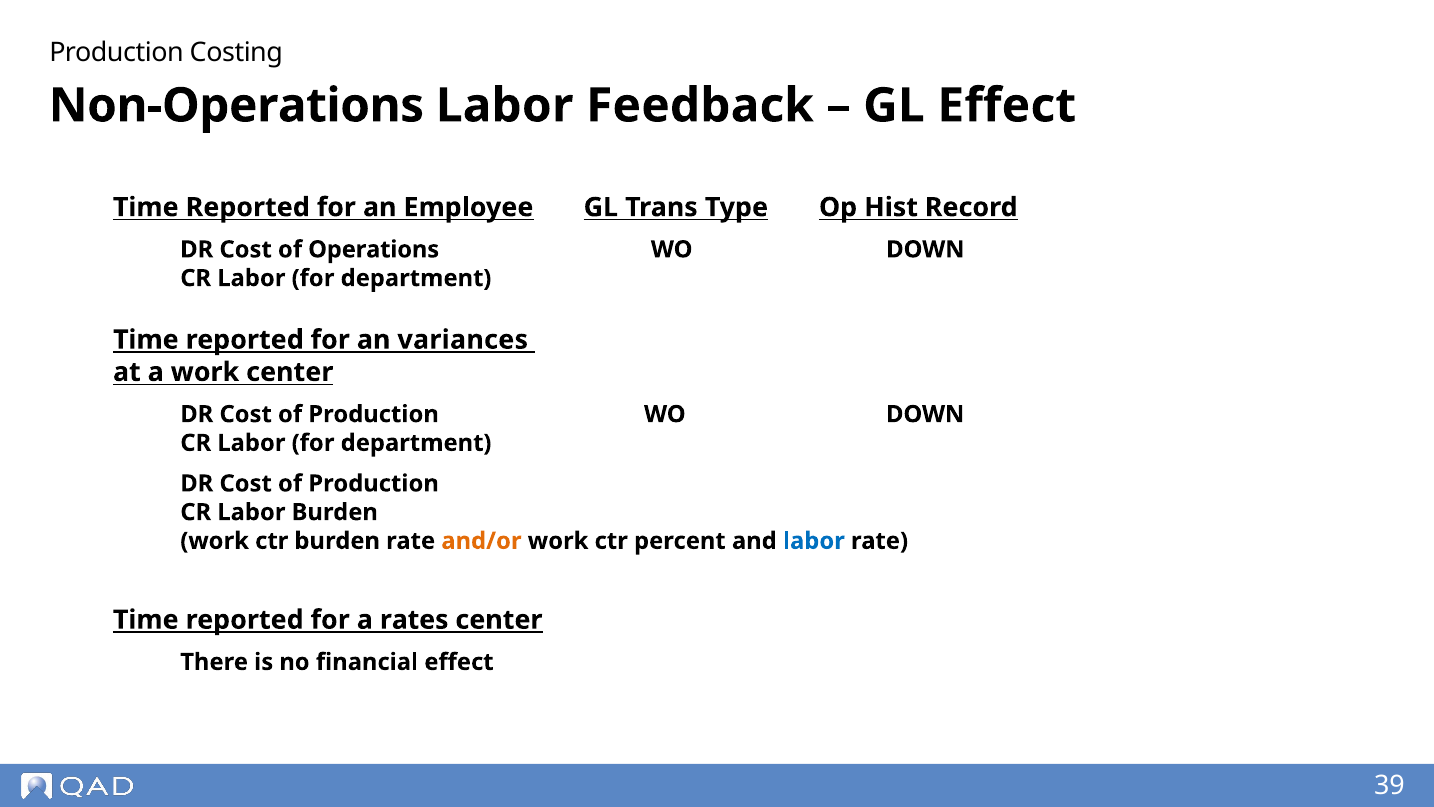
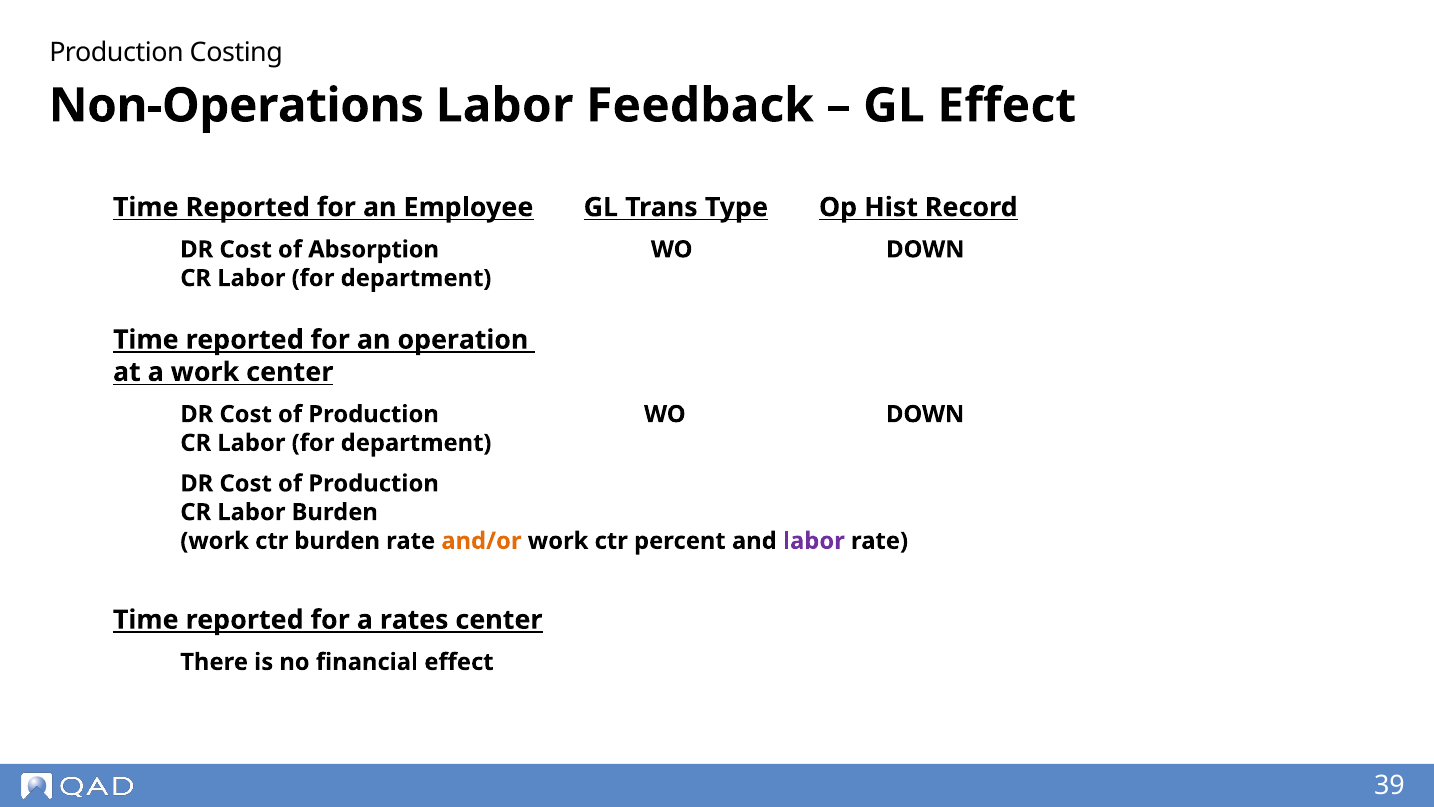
Operations: Operations -> Absorption
variances: variances -> operation
labor at (814, 541) colour: blue -> purple
